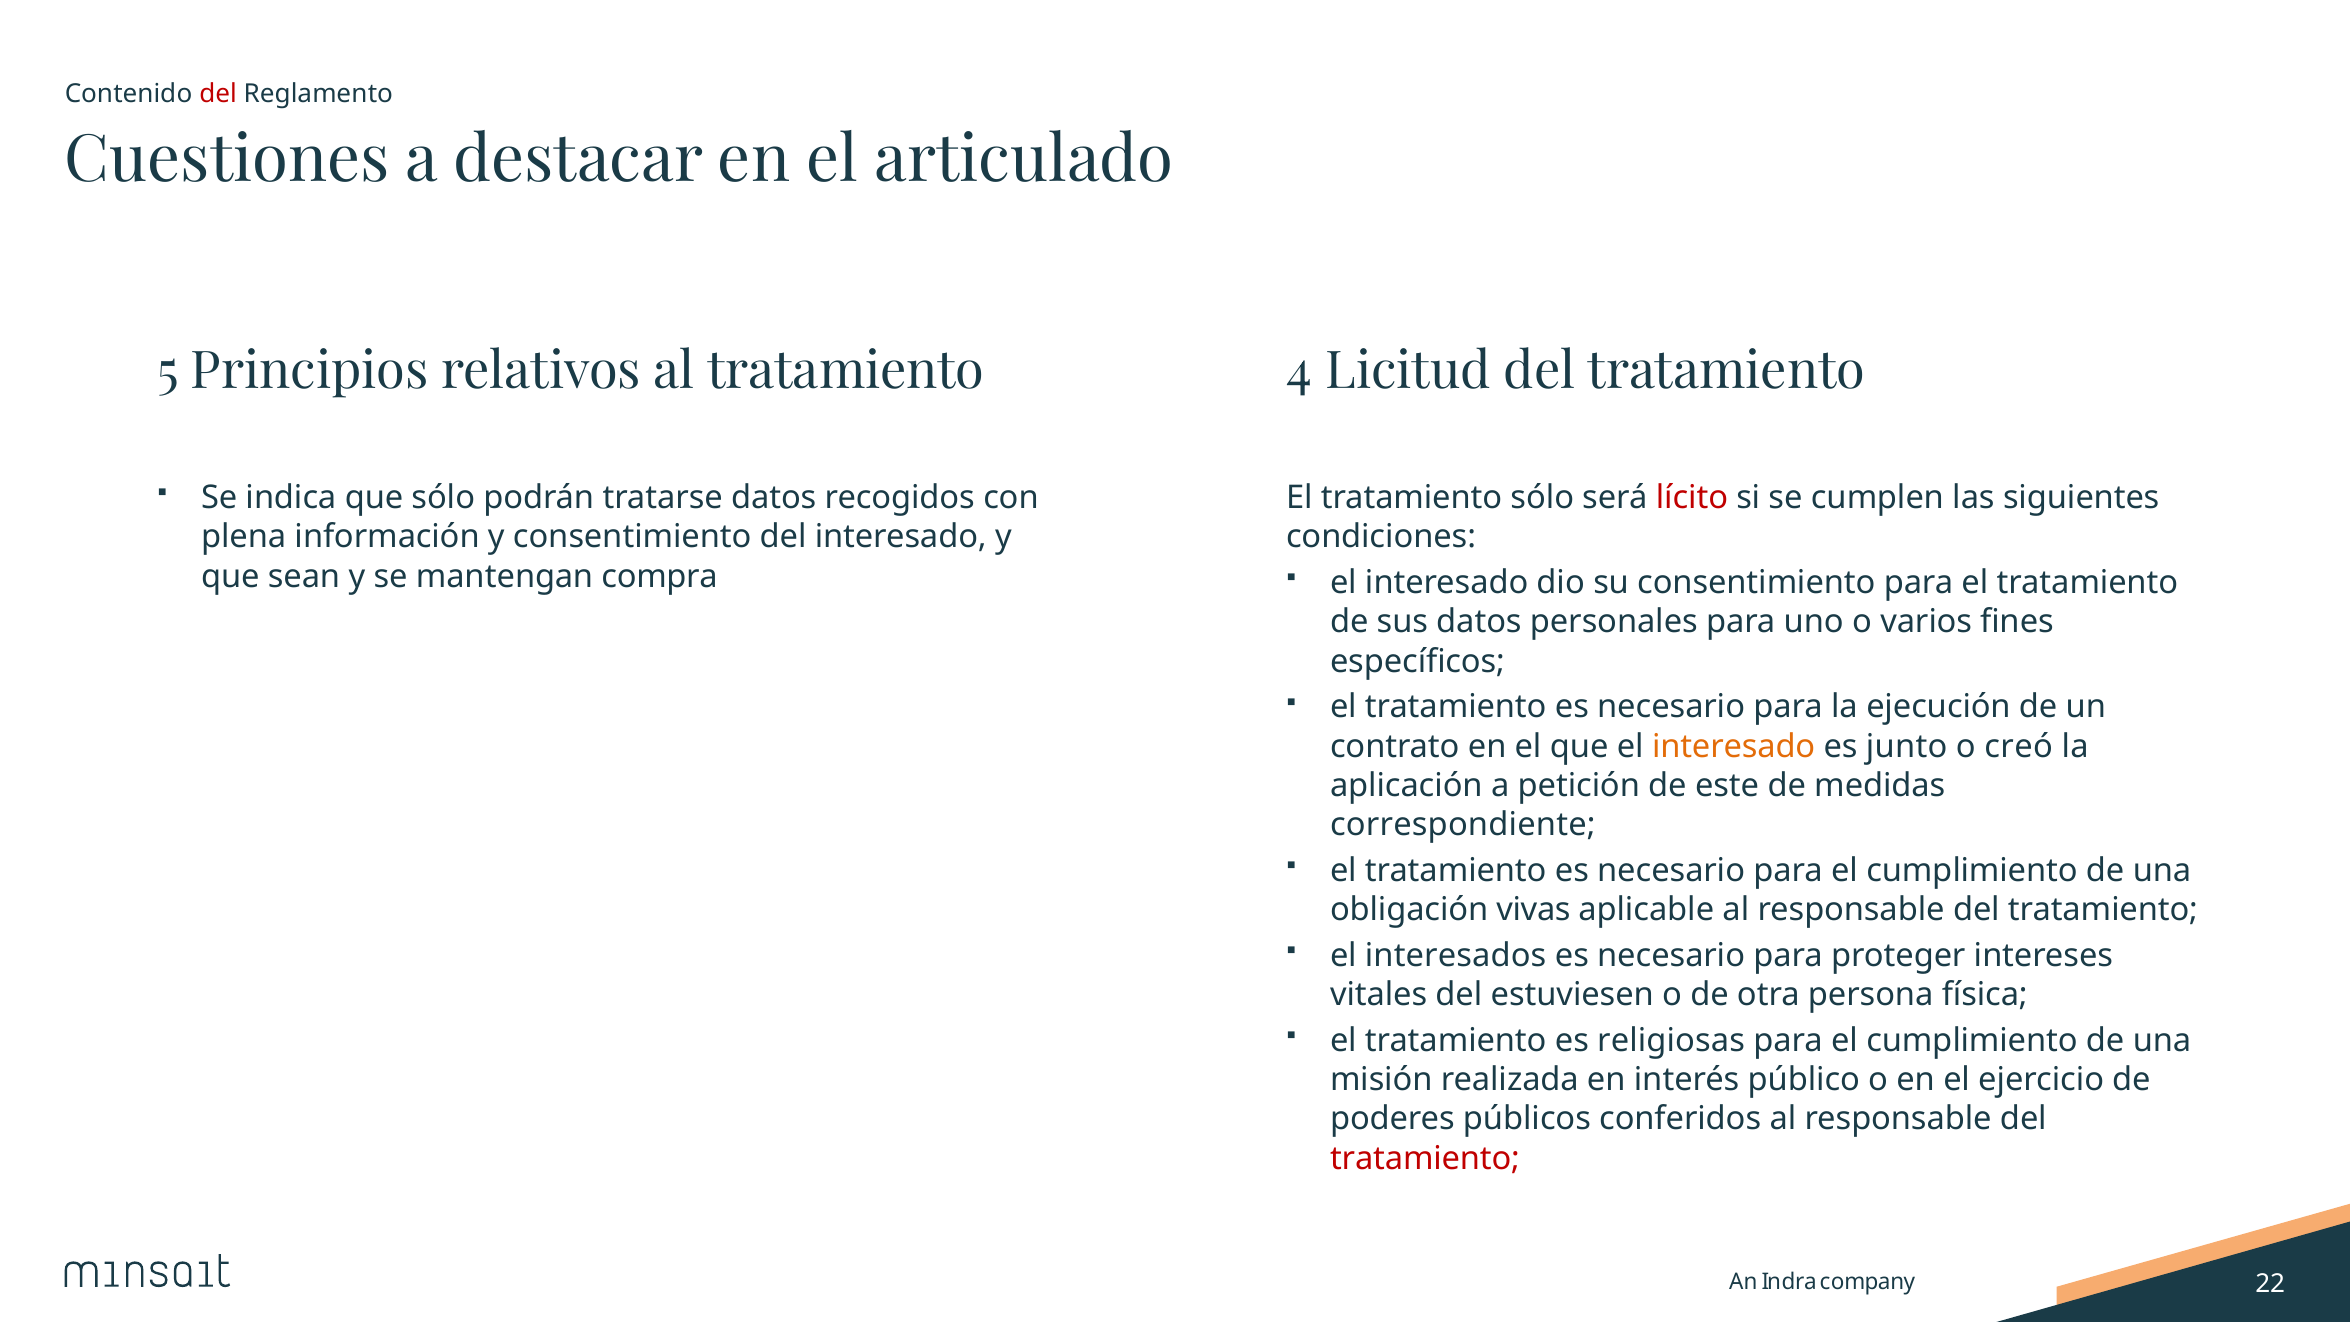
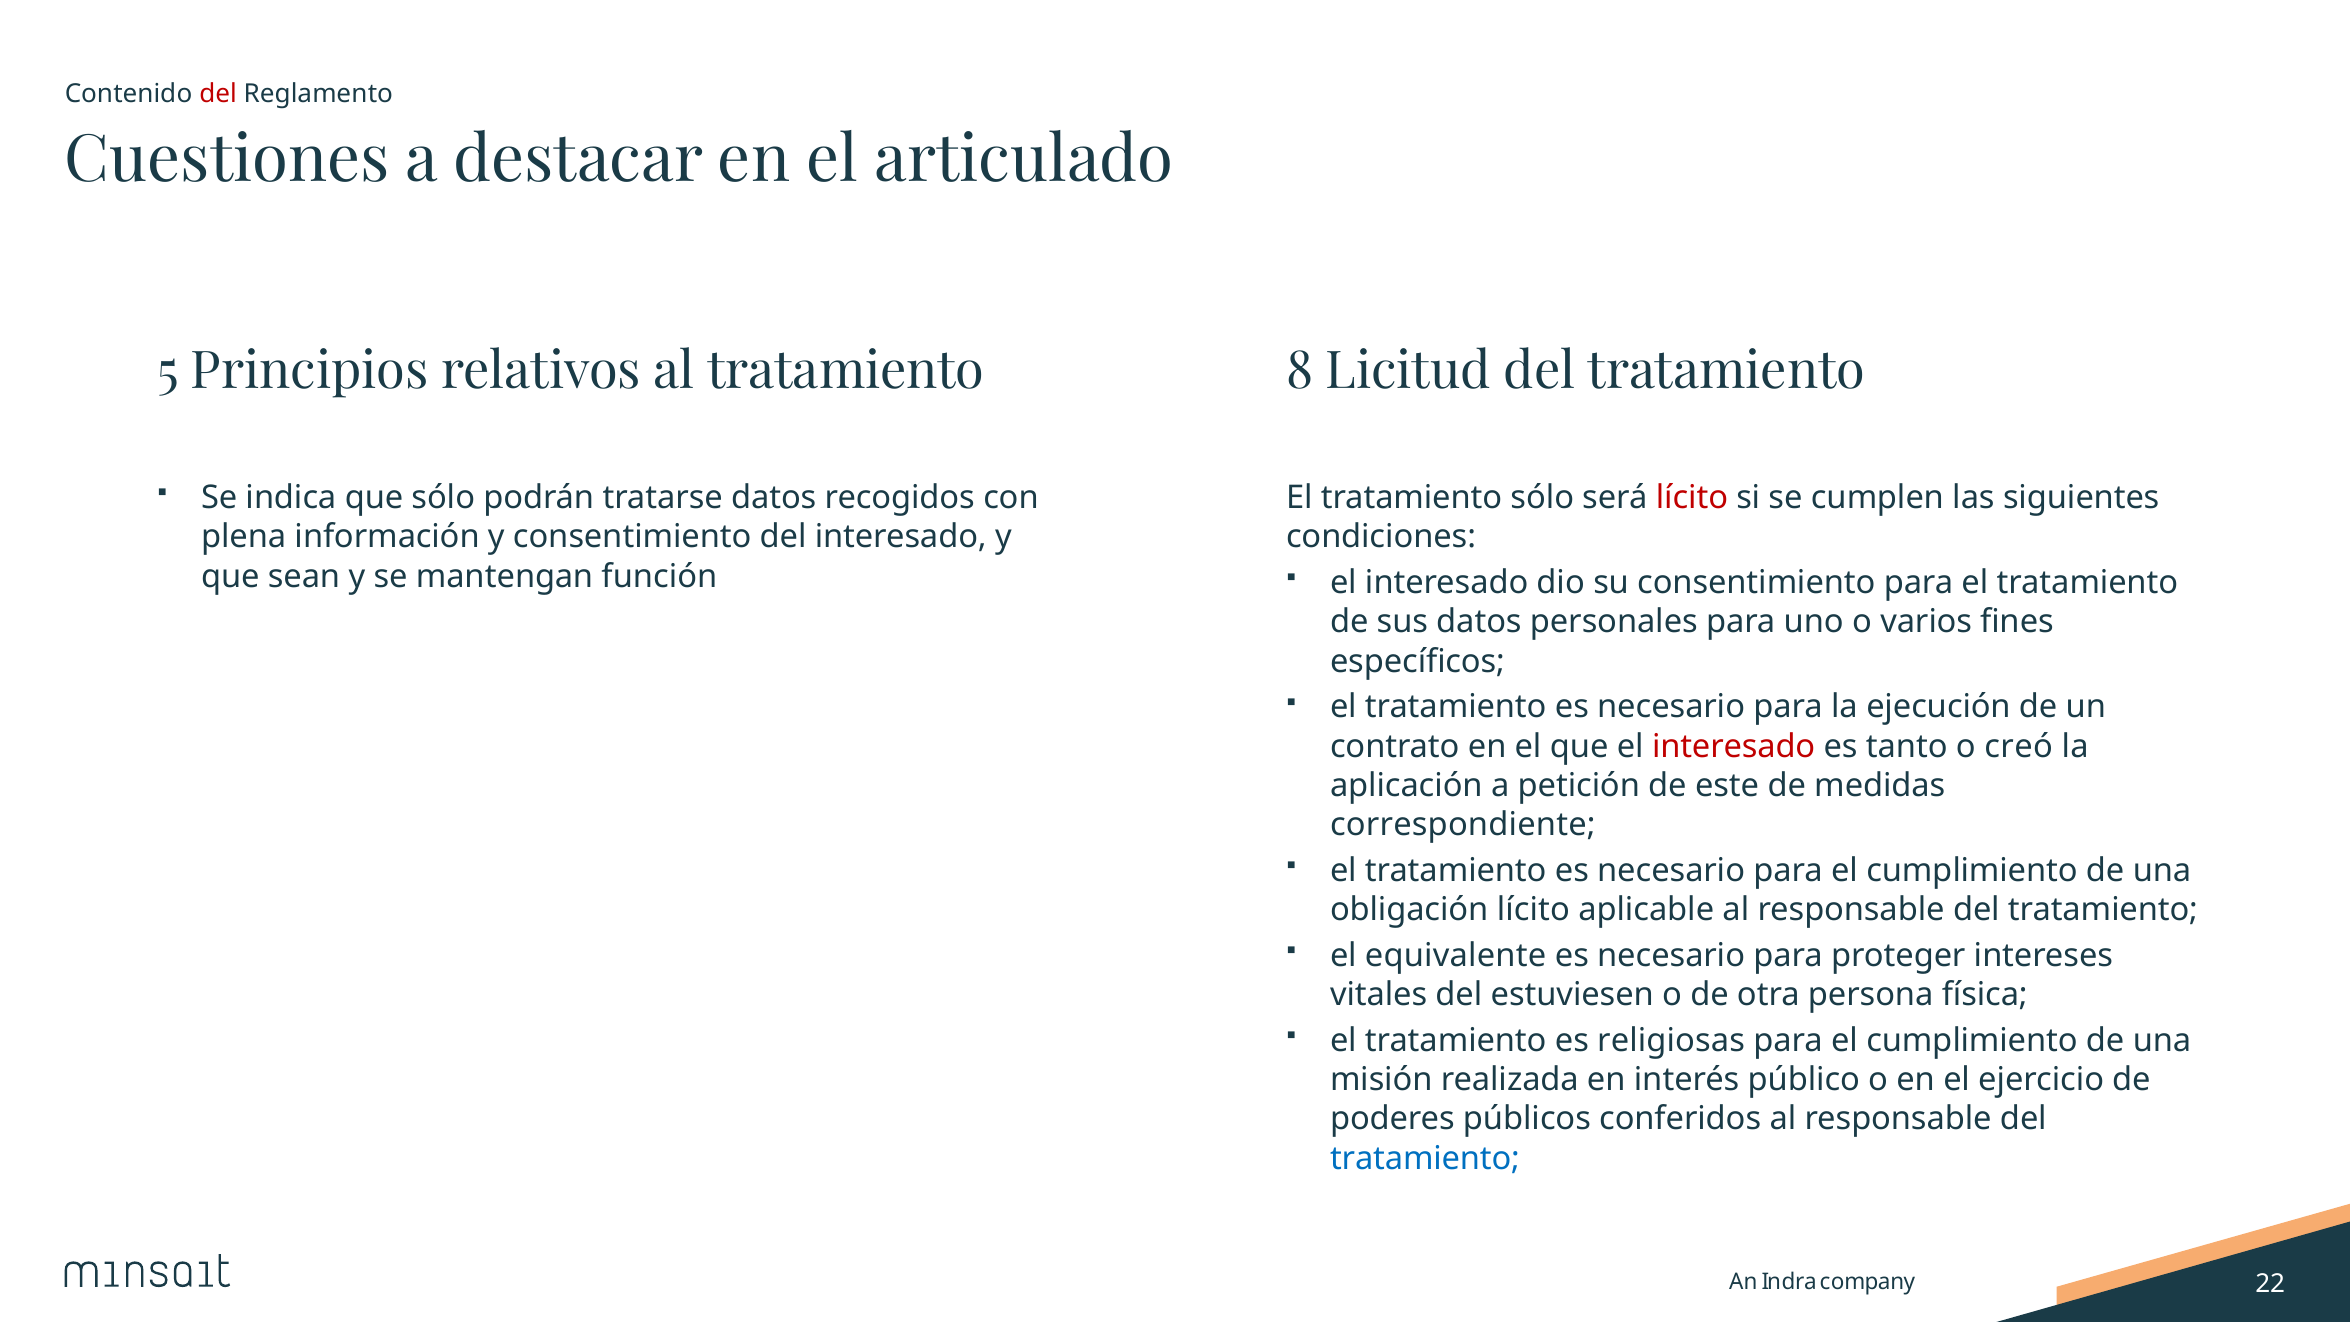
4: 4 -> 8
compra: compra -> función
interesado at (1734, 746) colour: orange -> red
junto: junto -> tanto
obligación vivas: vivas -> lícito
interesados: interesados -> equivalente
tratamiento at (1425, 1158) colour: red -> blue
